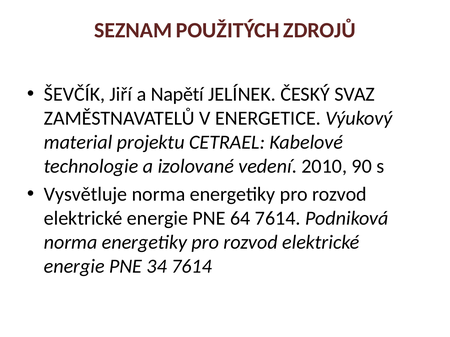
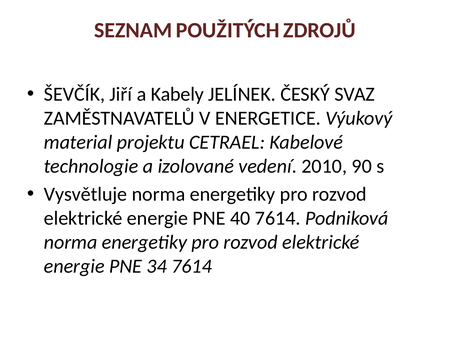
Napětí: Napětí -> Kabely
64: 64 -> 40
